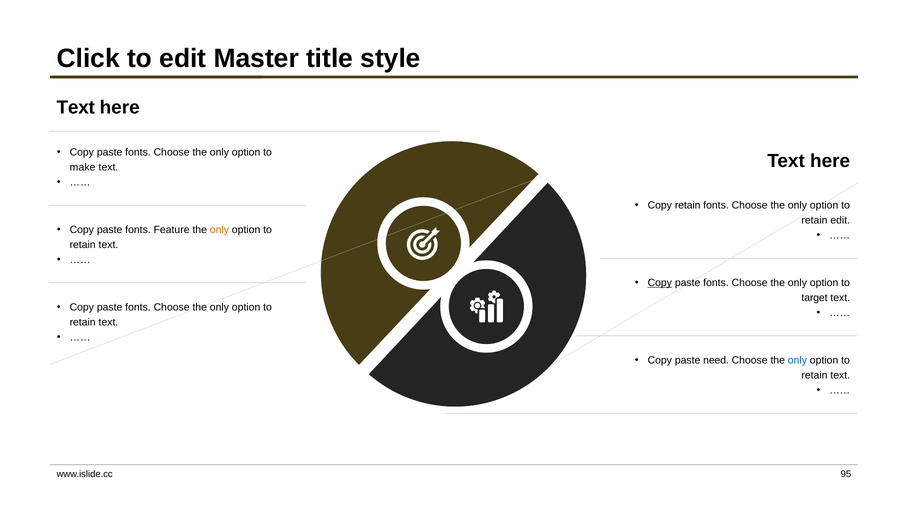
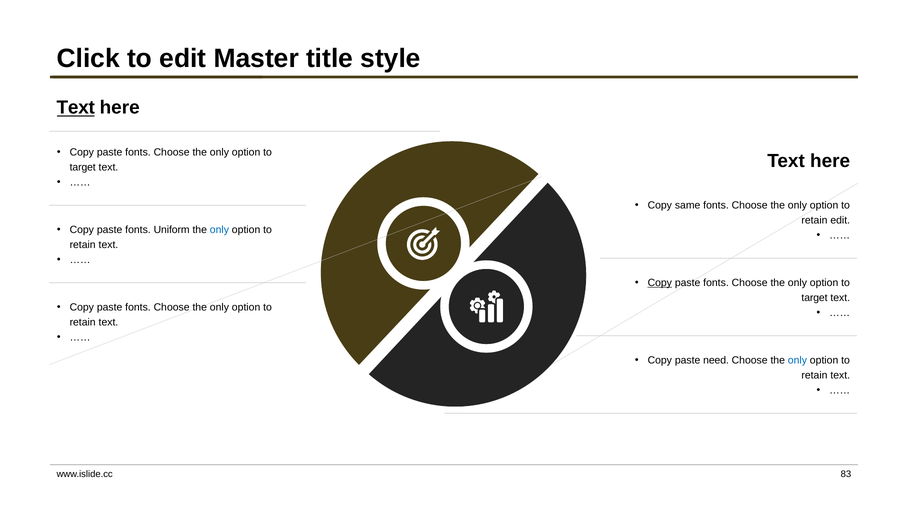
Text at (76, 108) underline: none -> present
make at (83, 167): make -> target
Copy retain: retain -> same
Feature: Feature -> Uniform
only at (219, 230) colour: orange -> blue
95: 95 -> 83
